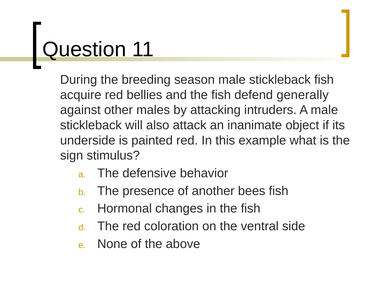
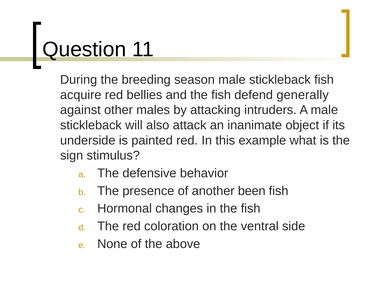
bees: bees -> been
